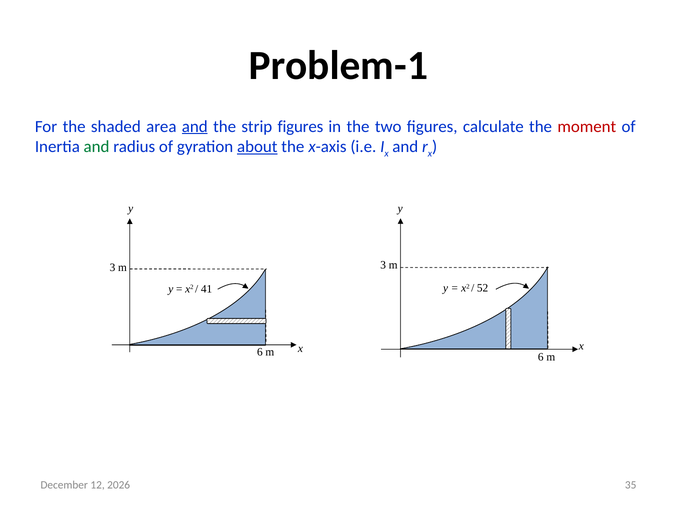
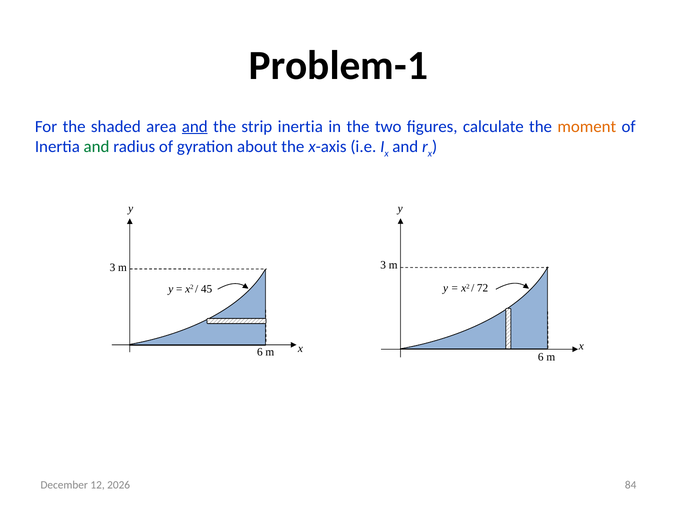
strip figures: figures -> inertia
moment colour: red -> orange
about underline: present -> none
52: 52 -> 72
41: 41 -> 45
35: 35 -> 84
